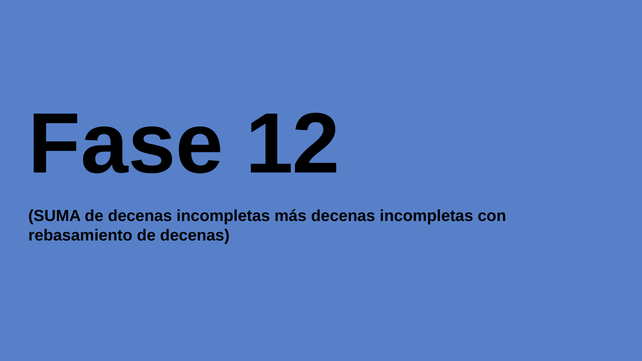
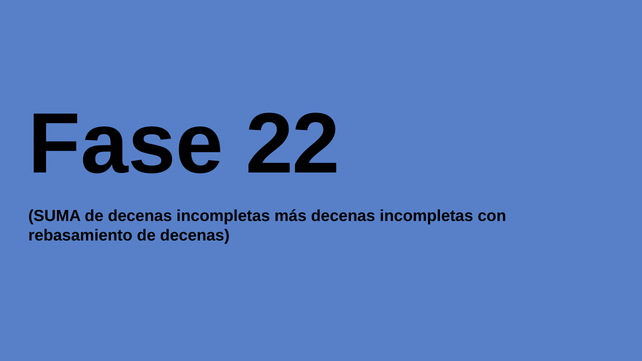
12: 12 -> 22
